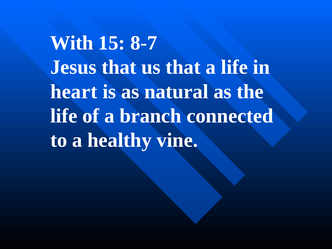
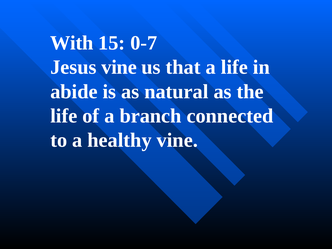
8-7: 8-7 -> 0-7
Jesus that: that -> vine
heart: heart -> abide
